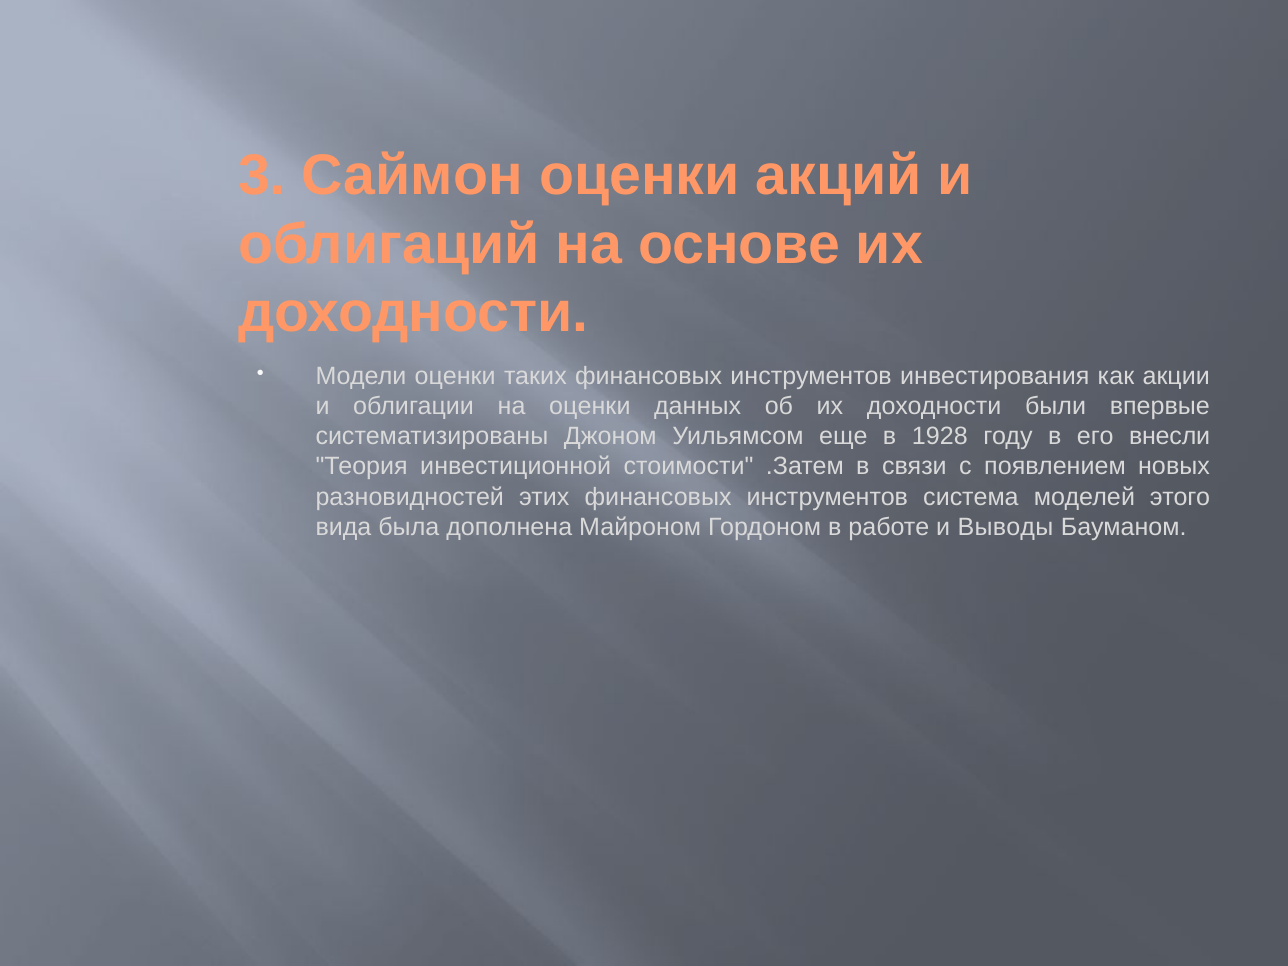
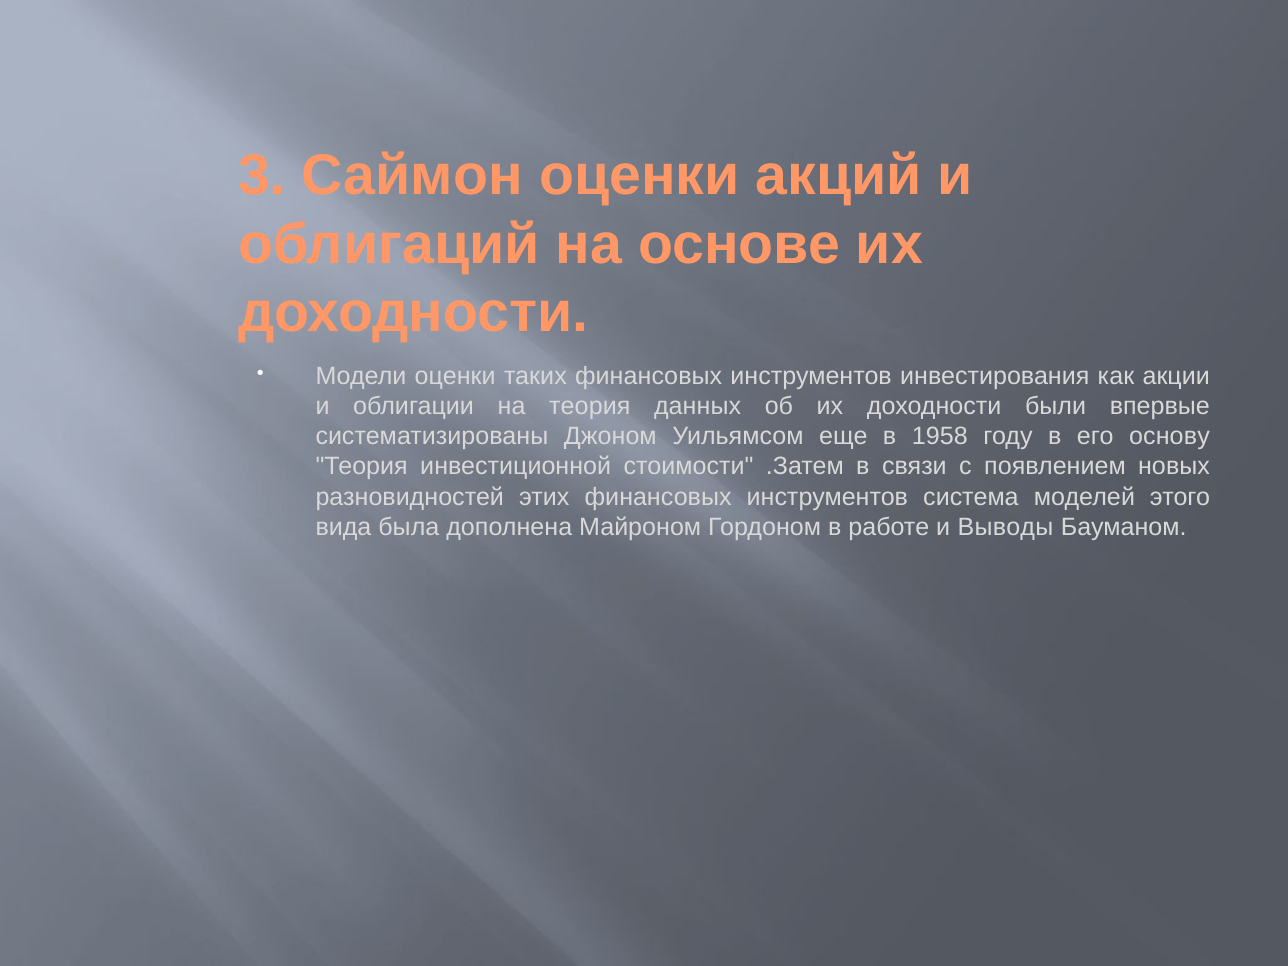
на оценки: оценки -> теория
1928: 1928 -> 1958
внесли: внесли -> основу
